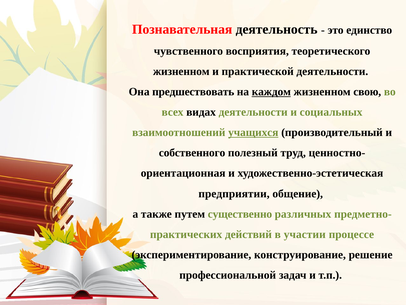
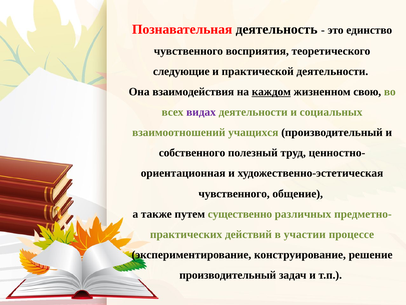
жизненном at (181, 71): жизненном -> следующие
предшествовать: предшествовать -> взаимодействия
видах colour: black -> purple
учащихся underline: present -> none
предприятии at (234, 193): предприятии -> чувственного
профессиональной at (228, 275): профессиональной -> производительный
